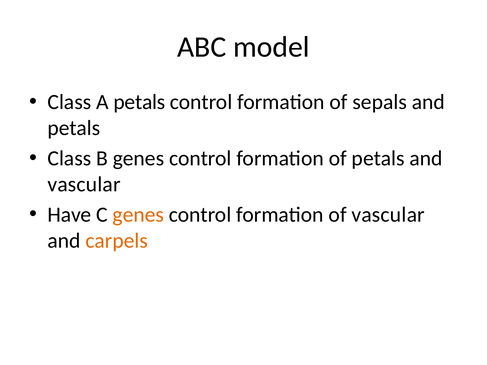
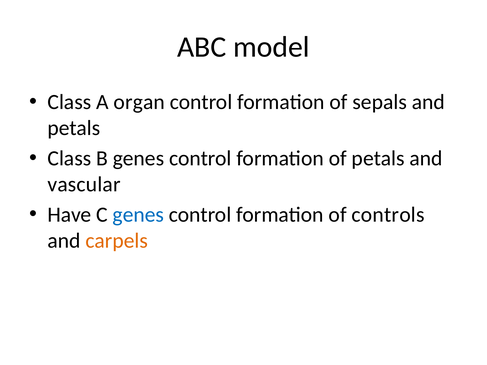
A petals: petals -> organ
genes at (138, 215) colour: orange -> blue
of vascular: vascular -> controls
